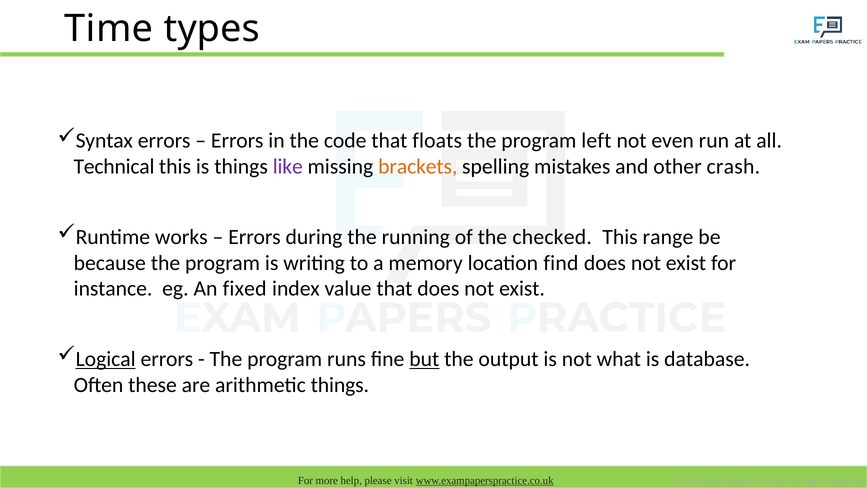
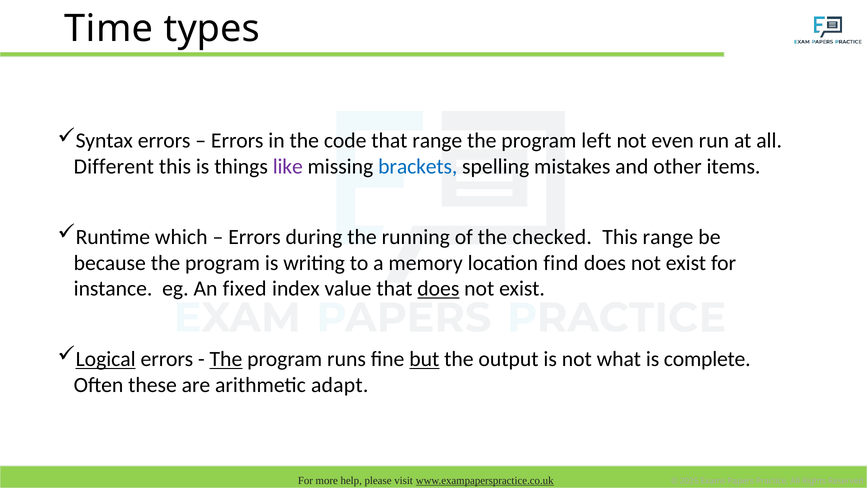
that floats: floats -> range
Technical: Technical -> Different
brackets colour: orange -> blue
crash: crash -> items
works: works -> which
does at (438, 288) underline: none -> present
The at (226, 359) underline: none -> present
database: database -> complete
arithmetic things: things -> adapt
